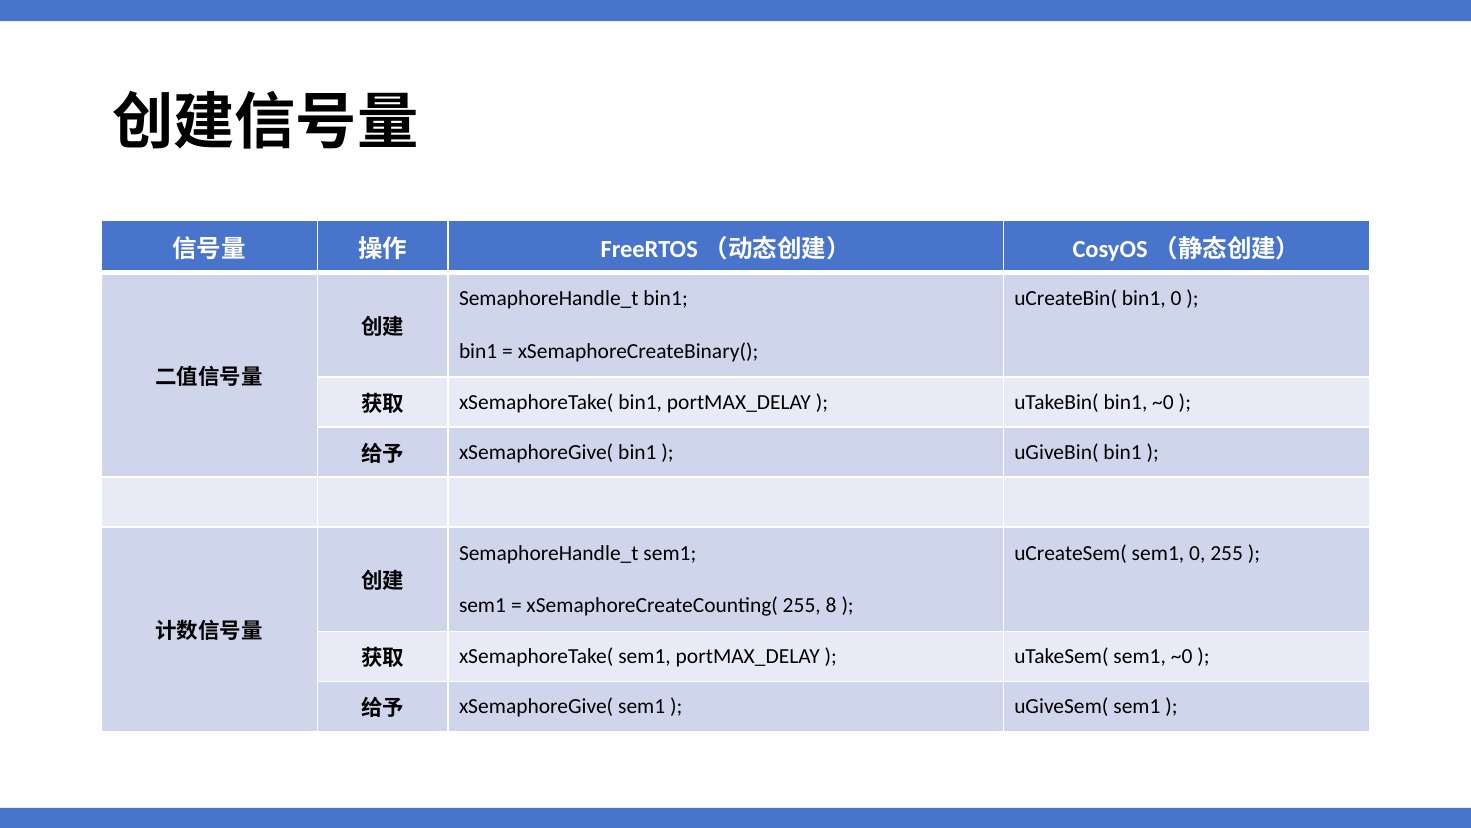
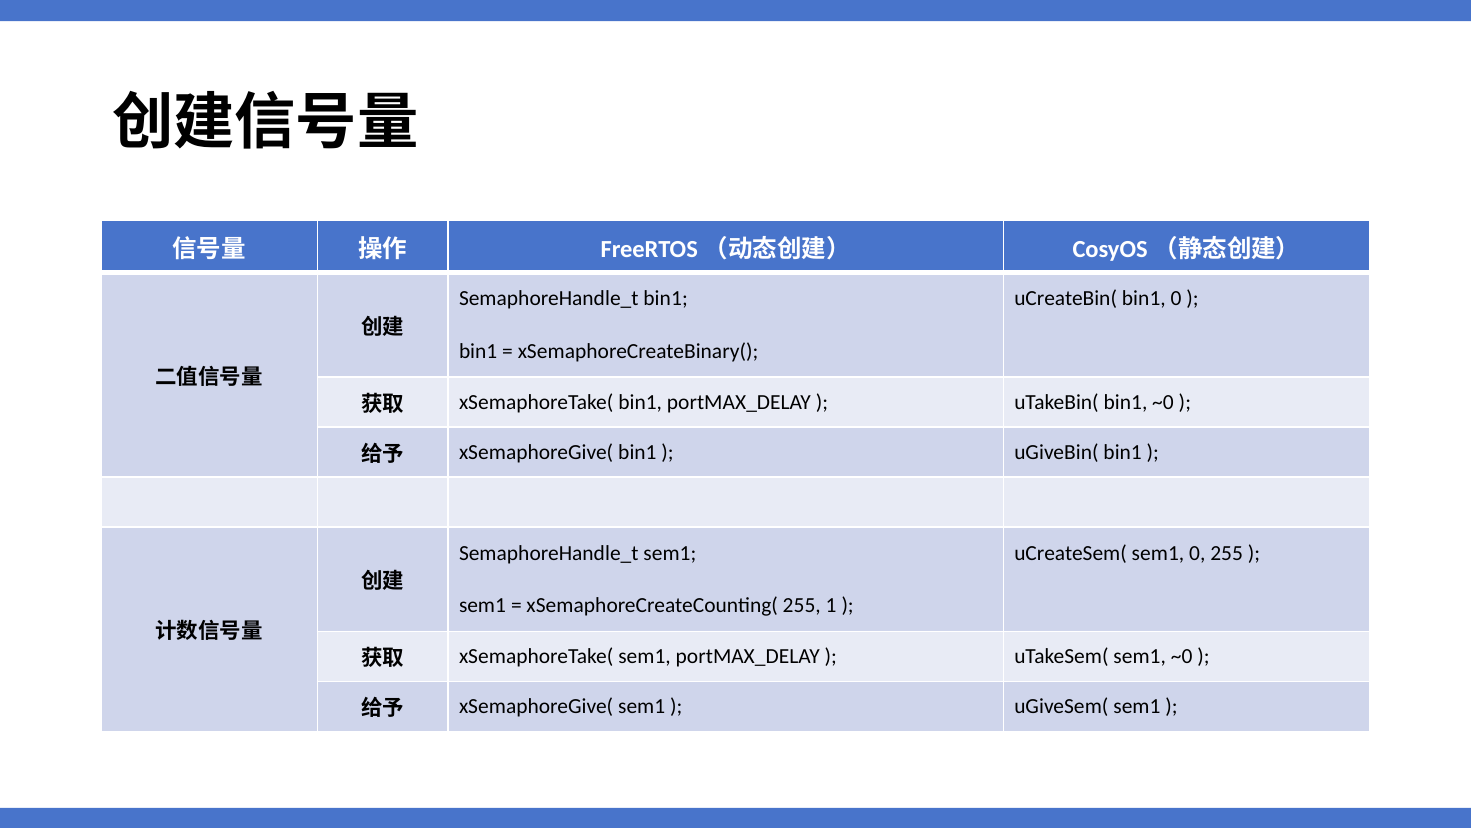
8: 8 -> 1
